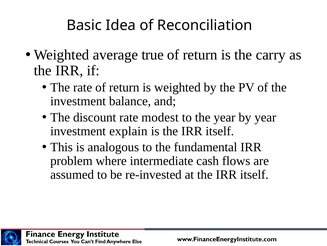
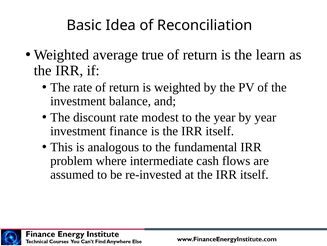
carry: carry -> learn
explain: explain -> finance
